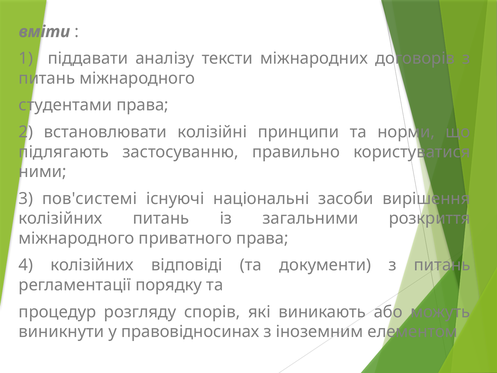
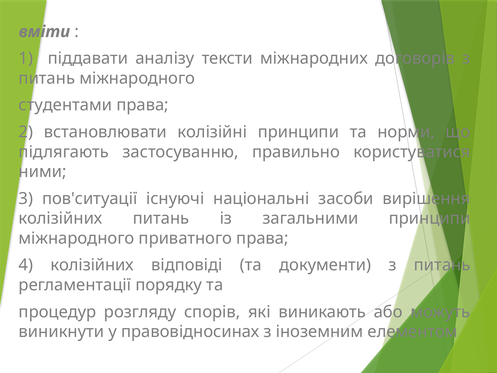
пов'системі: пов'системі -> пов'ситуації
загальними розкриття: розкриття -> принципи
